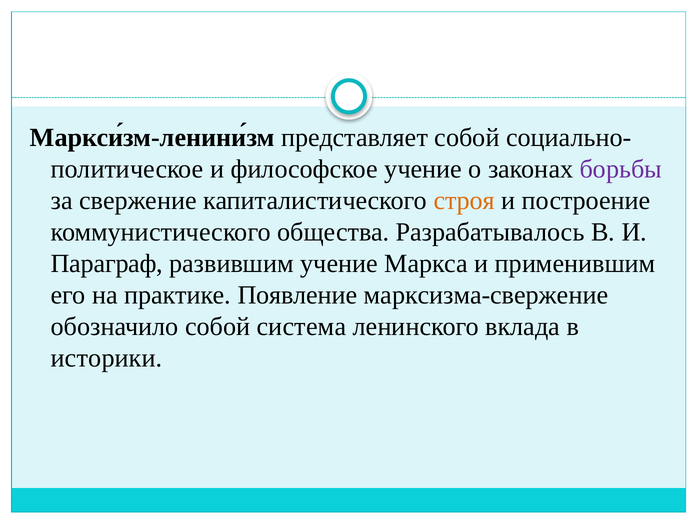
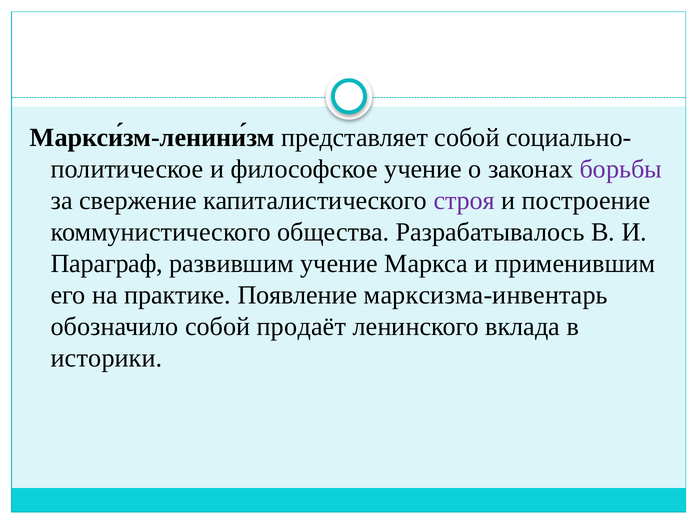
строя colour: orange -> purple
марксизма-свержение: марксизма-свержение -> марксизма-инвентарь
система: система -> продаёт
